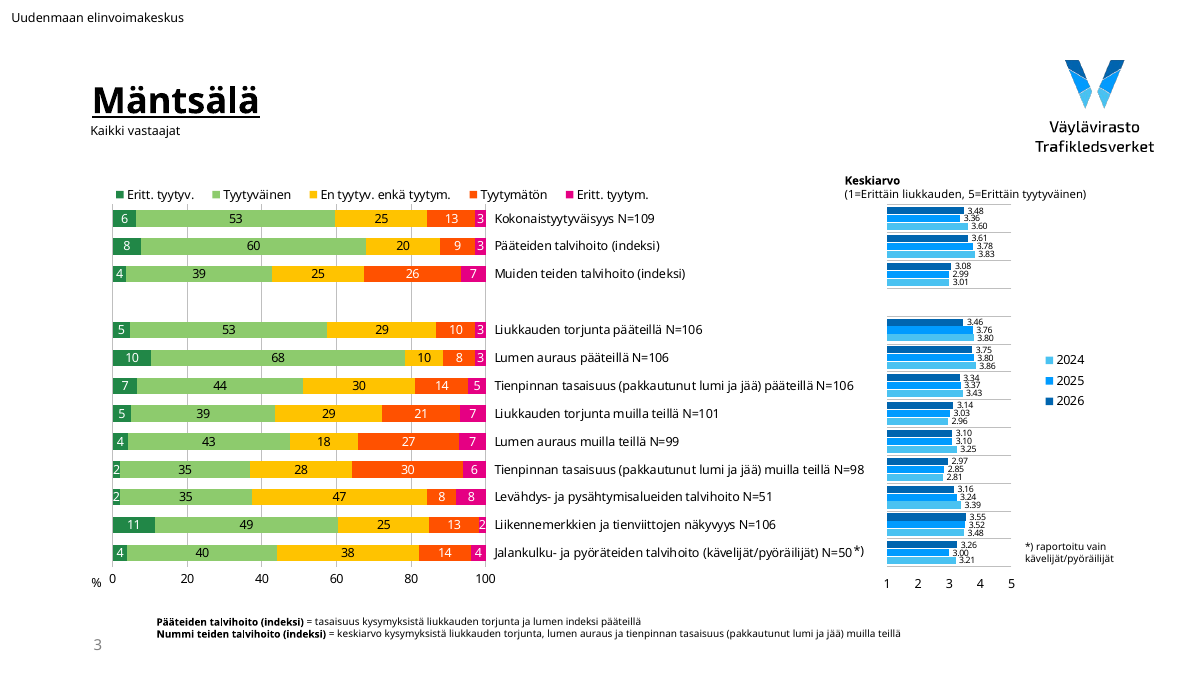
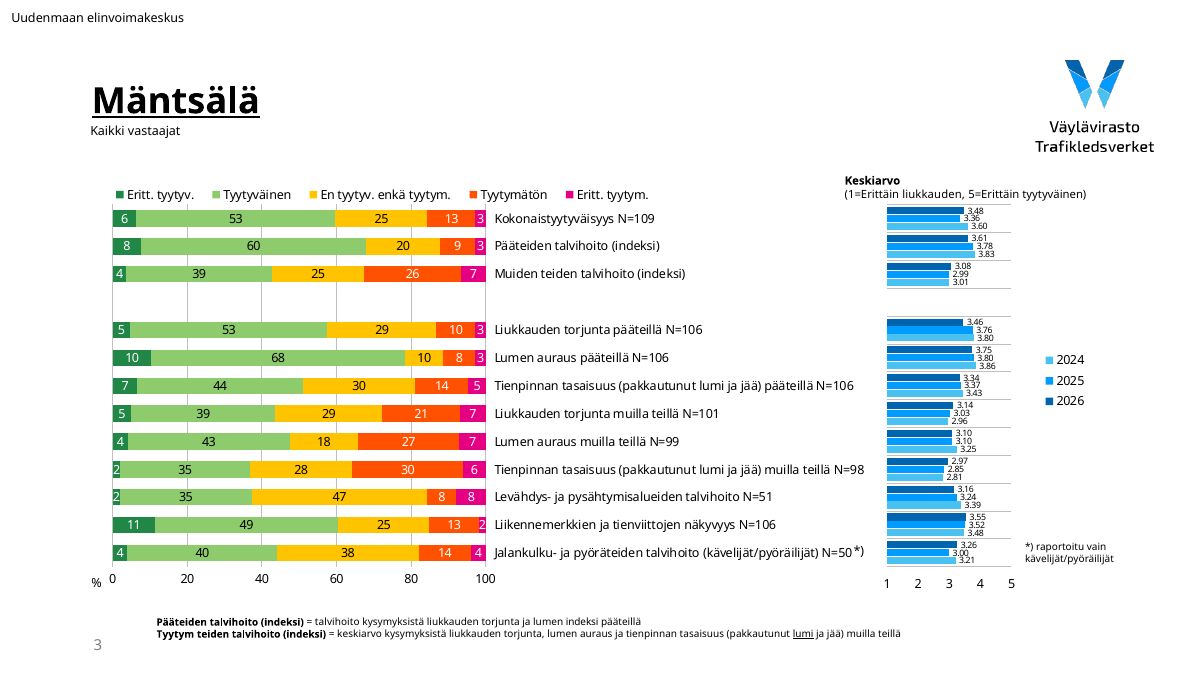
tasaisuus at (337, 622): tasaisuus -> talvihoito
Nummi at (175, 634): Nummi -> Tyytym
lumi at (803, 634) underline: none -> present
